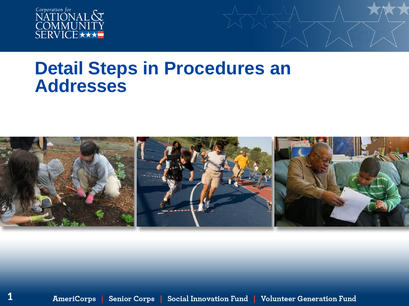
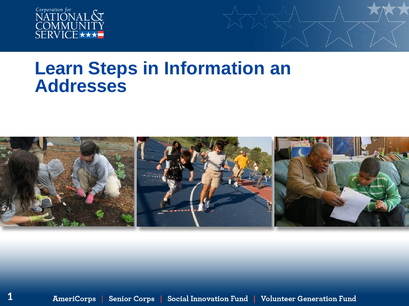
Detail: Detail -> Learn
Procedures: Procedures -> Information
